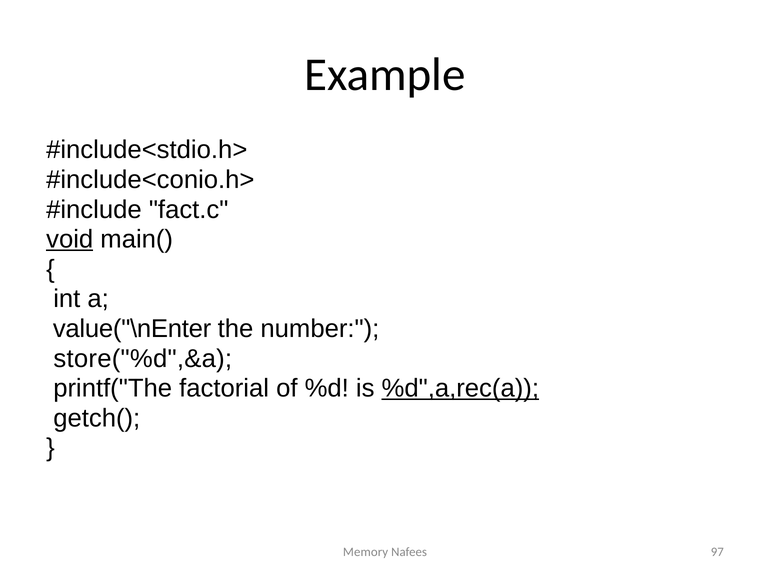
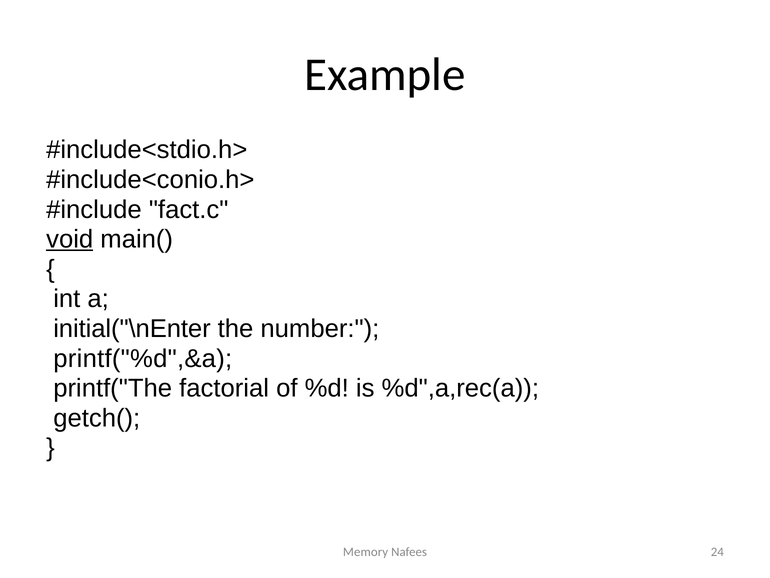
value("\nEnter: value("\nEnter -> initial("\nEnter
store("%d",&a: store("%d",&a -> printf("%d",&a
%d",a,rec(a underline: present -> none
97: 97 -> 24
